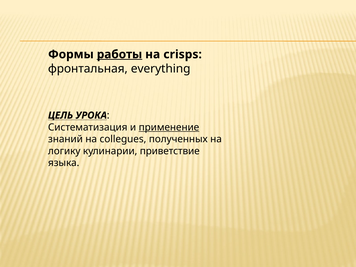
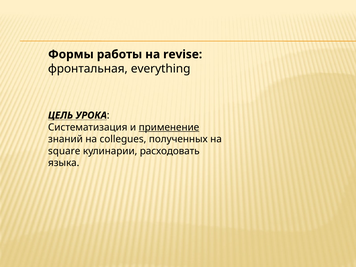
работы underline: present -> none
crisps: crisps -> revise
логику: логику -> square
приветствие: приветствие -> расходовать
